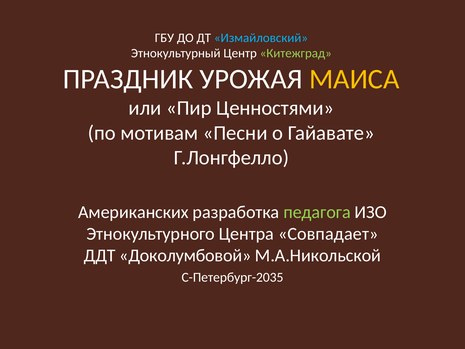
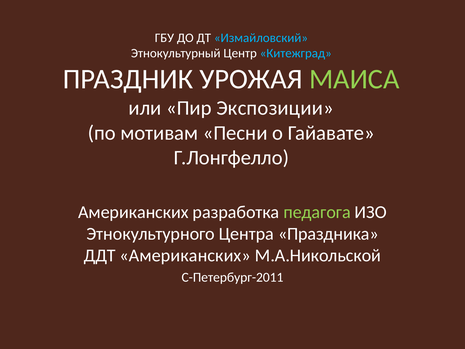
Китежград colour: light green -> light blue
МАИСА colour: yellow -> light green
Ценностями: Ценностями -> Экспозиции
Совпадает: Совпадает -> Праздника
ДДТ Доколумбовой: Доколумбовой -> Американских
С-Петербург-2035: С-Петербург-2035 -> С-Петербург-2011
